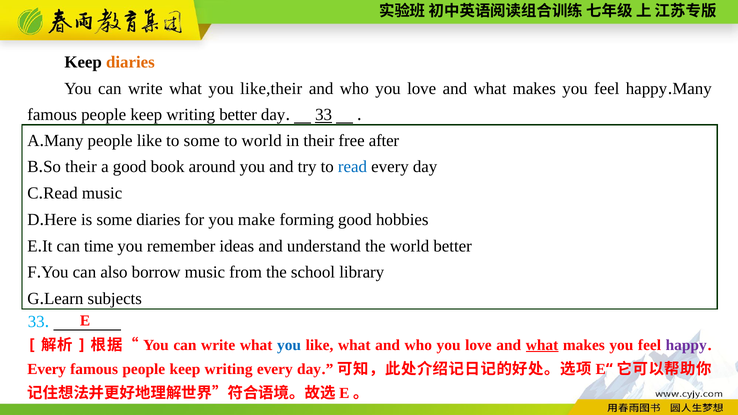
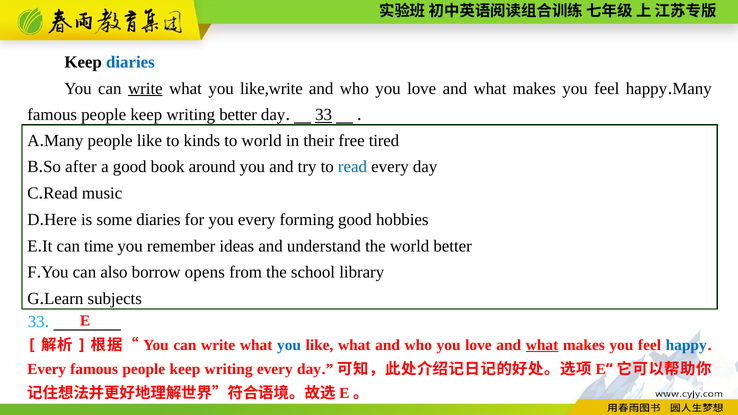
diaries at (130, 62) colour: orange -> blue
write at (145, 88) underline: none -> present
like,their: like,their -> like,write
to some: some -> kinds
after: after -> tired
their at (81, 167): their -> after
you make: make -> every
borrow music: music -> opens
happy at (686, 345) colour: purple -> blue
